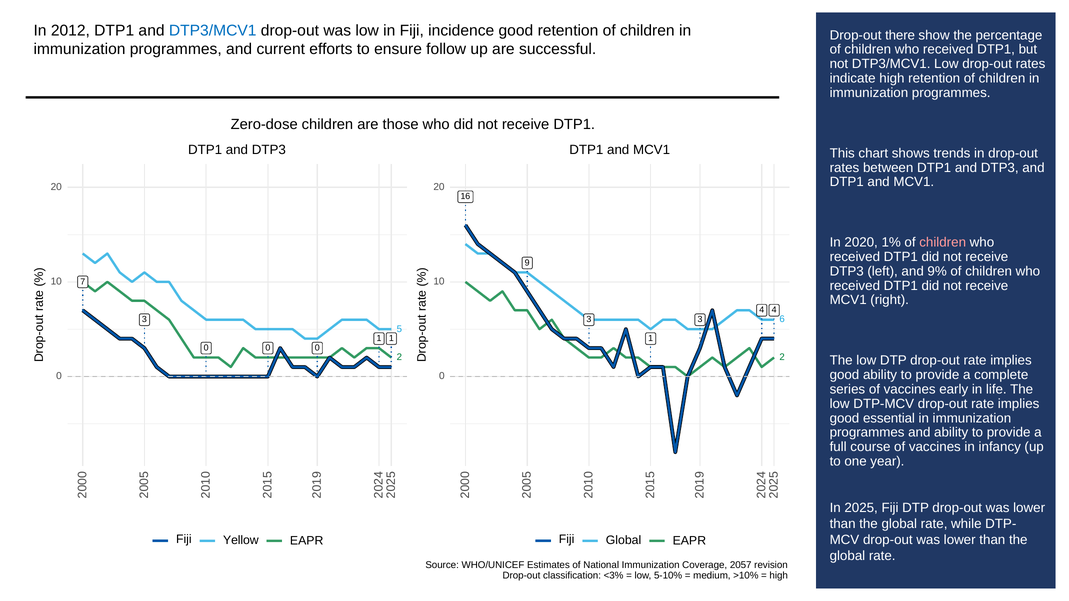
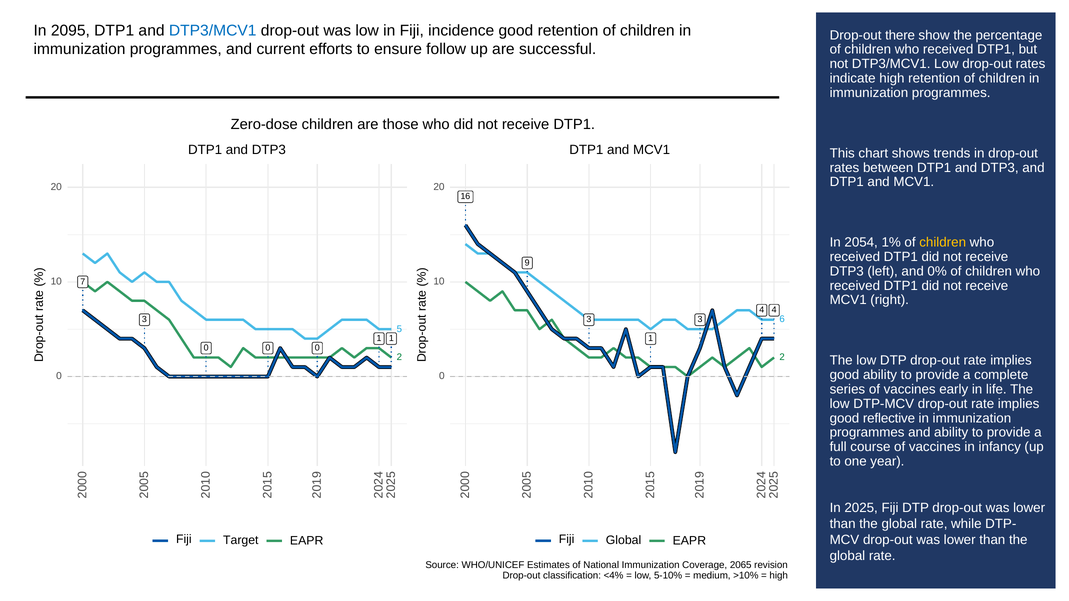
2012: 2012 -> 2095
2020: 2020 -> 2054
children at (943, 243) colour: pink -> yellow
9%: 9% -> 0%
essential: essential -> reflective
Yellow: Yellow -> Target
2057: 2057 -> 2065
<3%: <3% -> <4%
